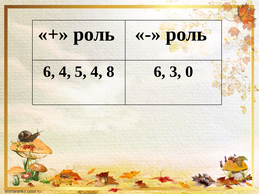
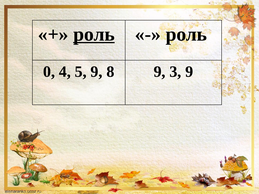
роль at (94, 34) underline: none -> present
6 at (49, 72): 6 -> 0
5 4: 4 -> 9
8 6: 6 -> 9
3 0: 0 -> 9
